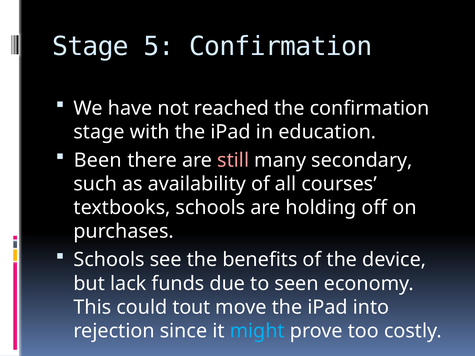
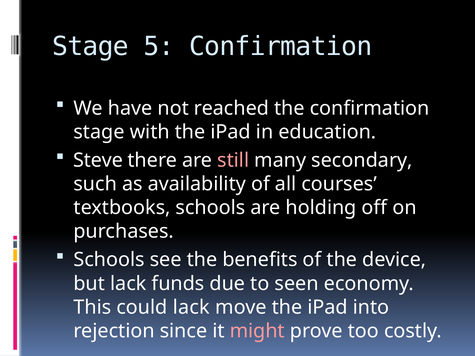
Been: Been -> Steve
could tout: tout -> lack
might colour: light blue -> pink
